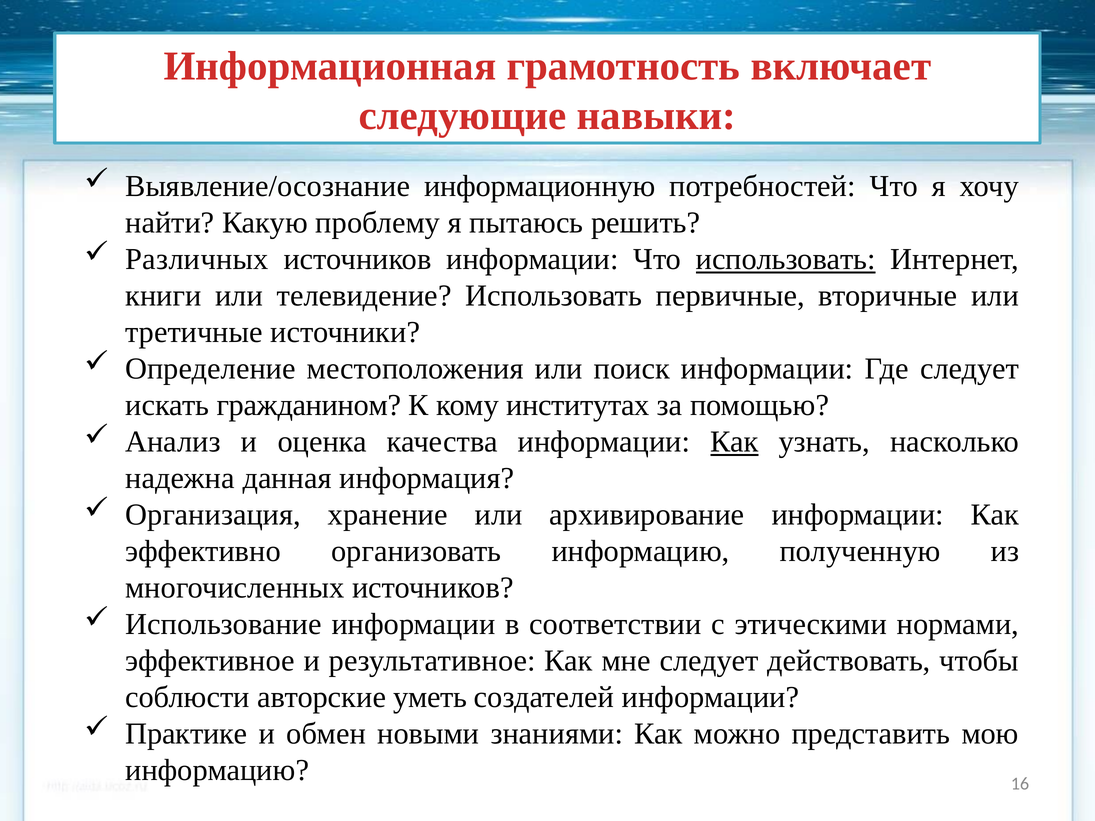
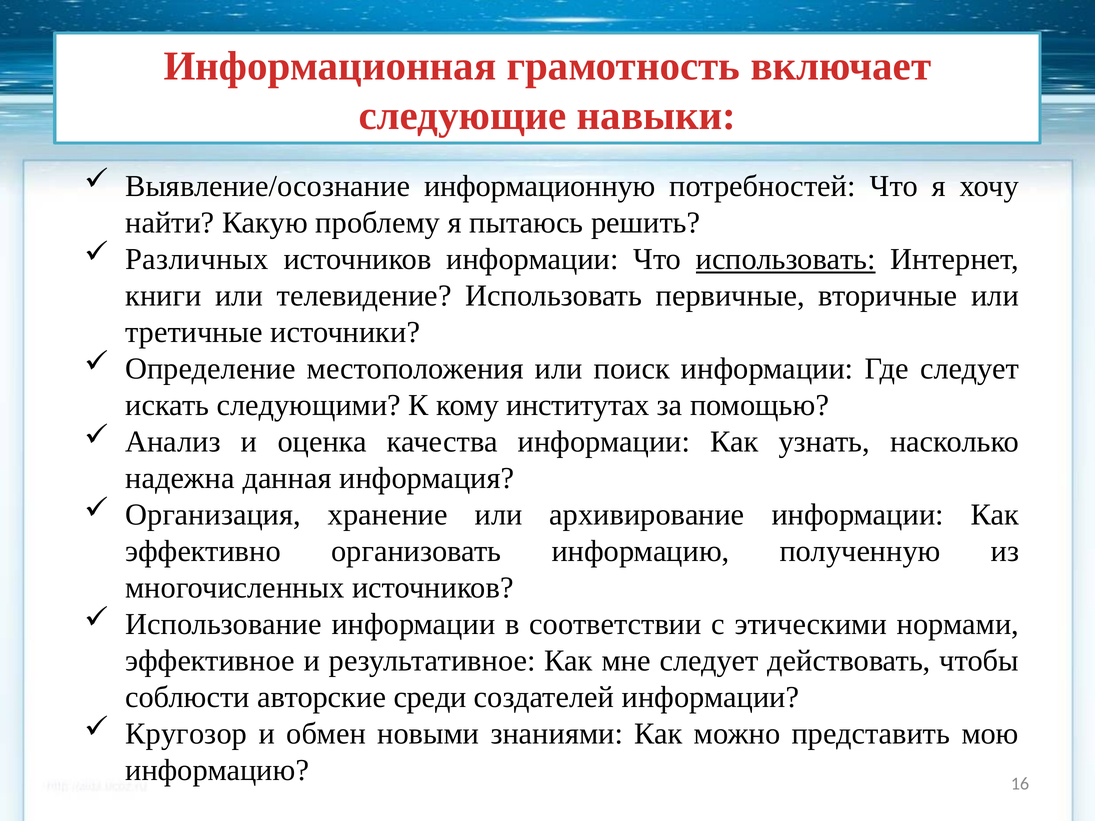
гражданином: гражданином -> следующими
Как at (734, 442) underline: present -> none
уметь: уметь -> среди
Практике: Практике -> Кругозор
